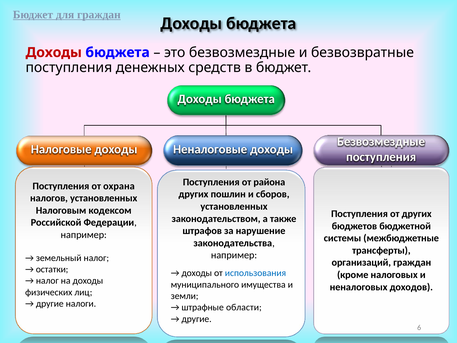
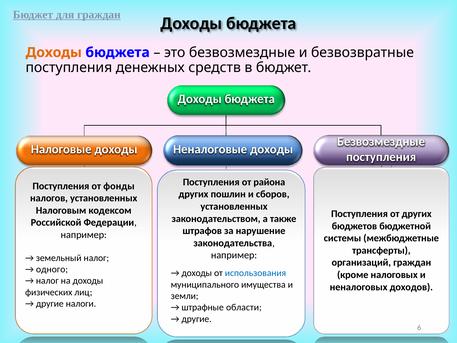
Доходы at (54, 52) colour: red -> orange
охрана: охрана -> фонды
остатки: остатки -> одного
